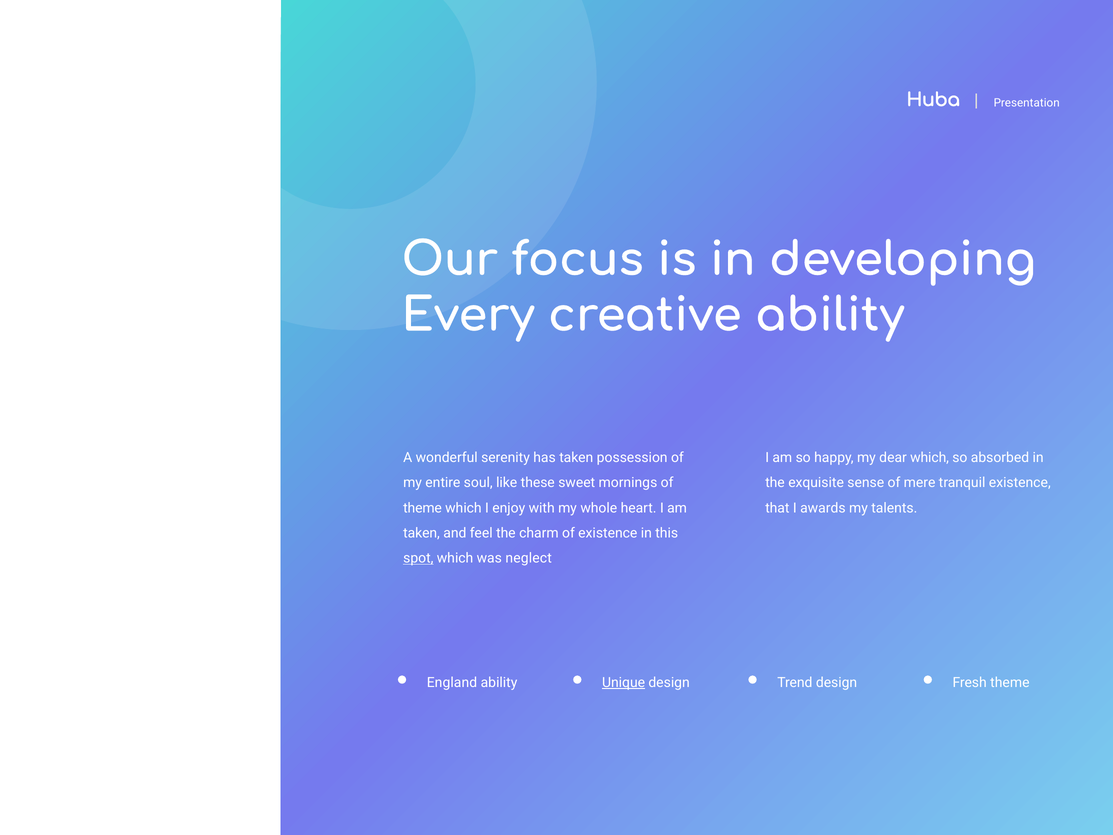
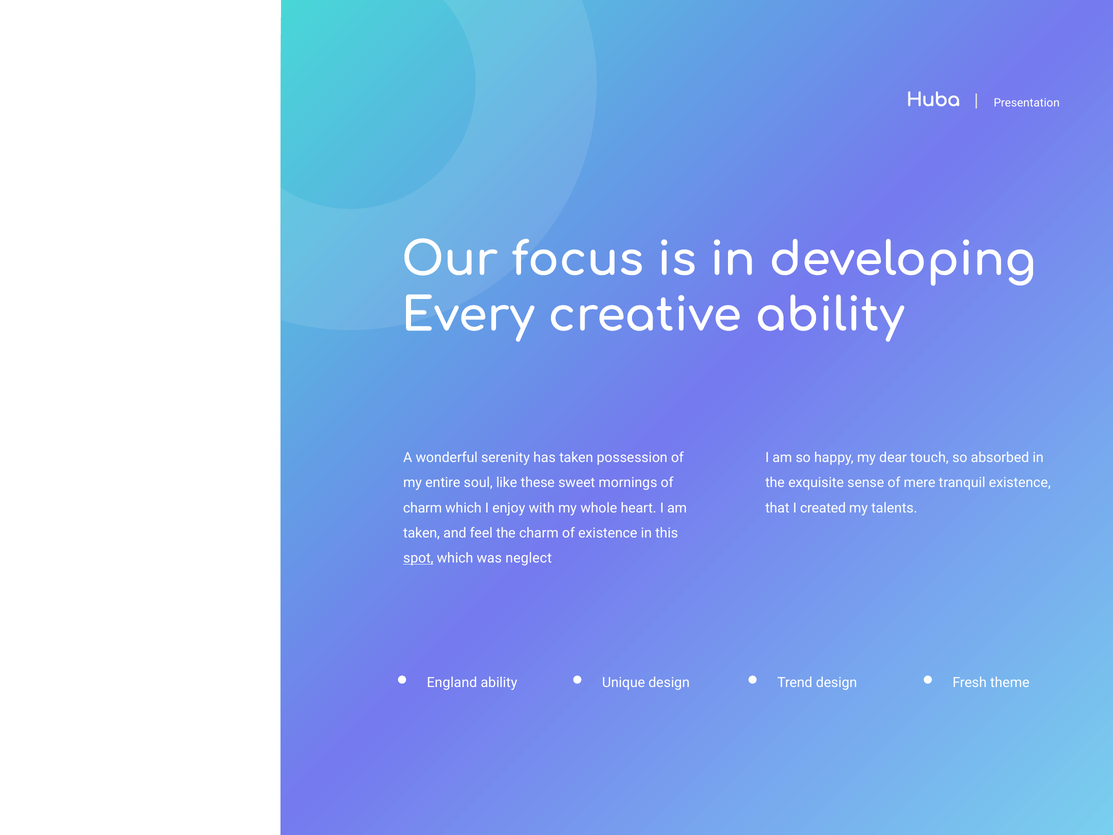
dear which: which -> touch
theme at (423, 508): theme -> charm
awards: awards -> created
Unique underline: present -> none
